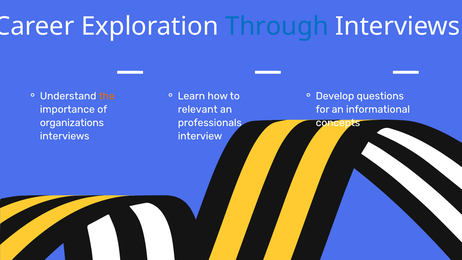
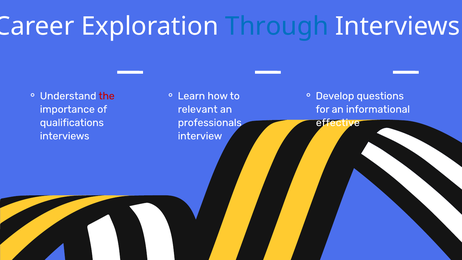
the colour: orange -> red
organizations: organizations -> qualifications
concepts: concepts -> effective
